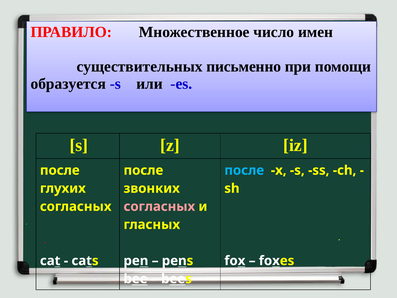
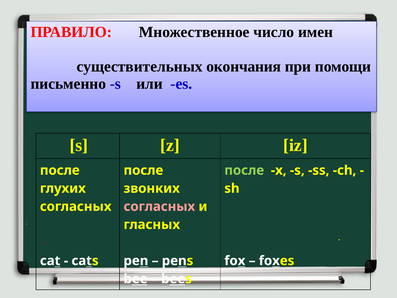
письменно: письменно -> окончания
образуется: образуется -> письменно
после at (244, 170) colour: light blue -> light green
